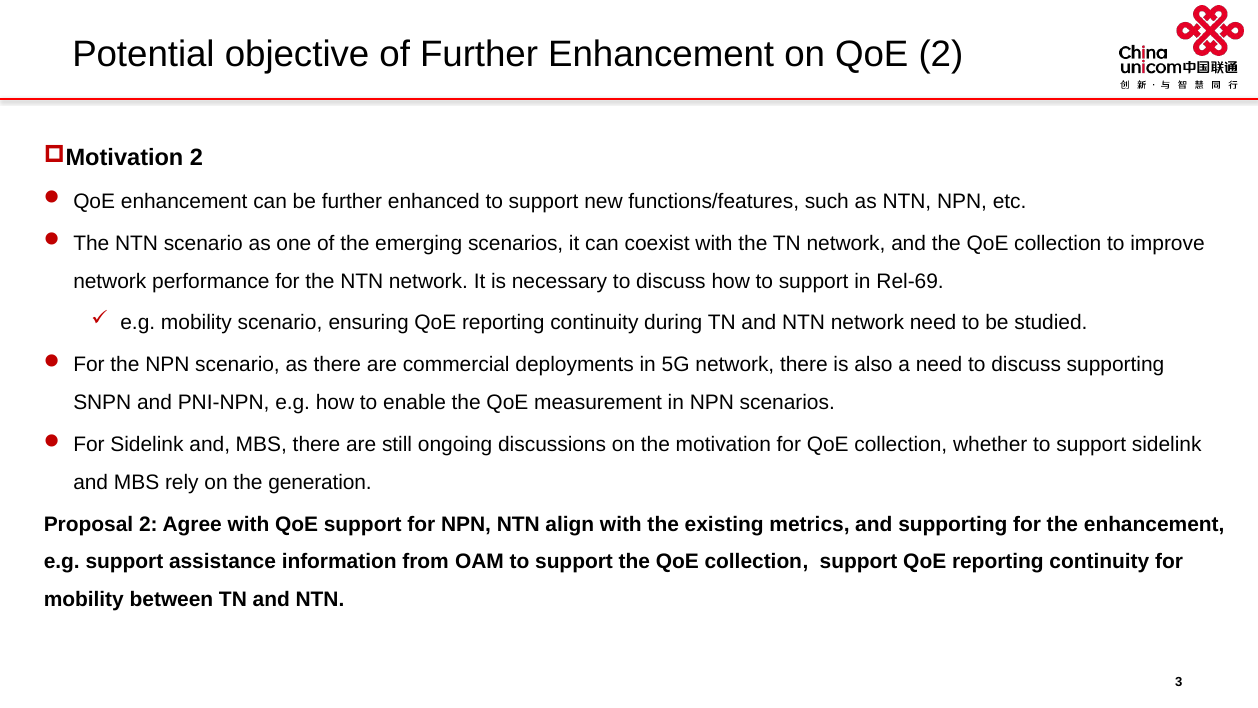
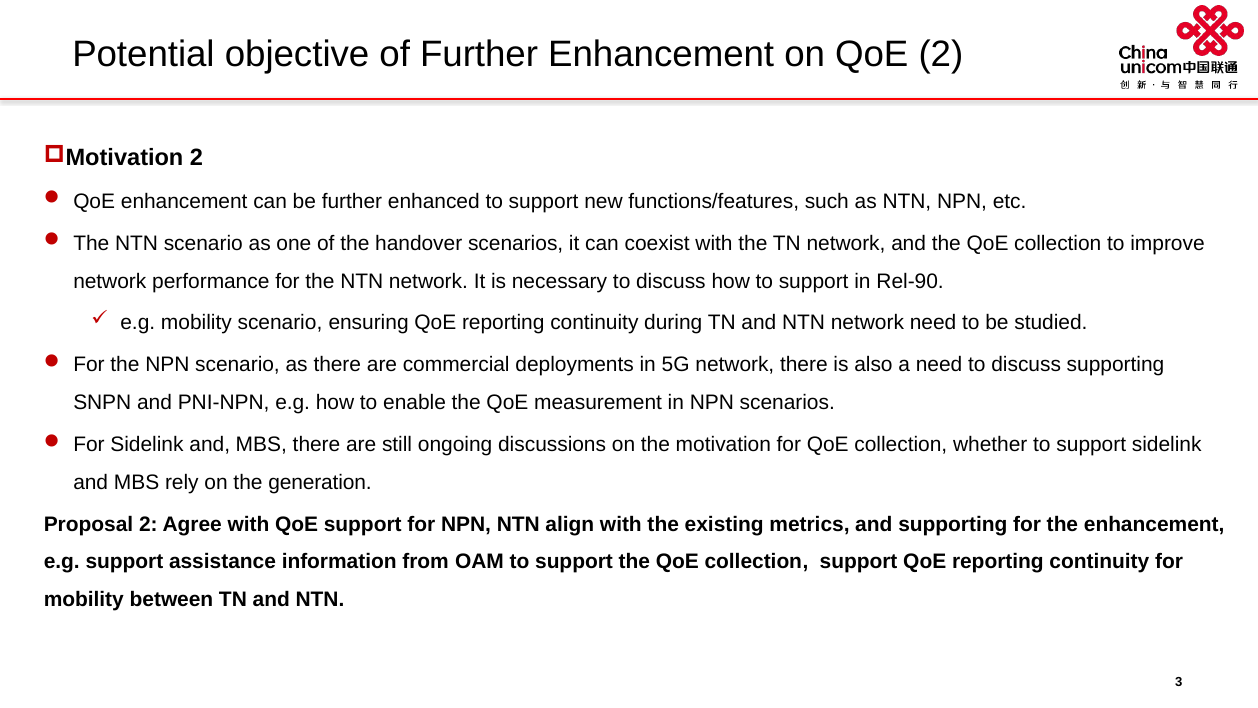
emerging: emerging -> handover
Rel-69: Rel-69 -> Rel-90
